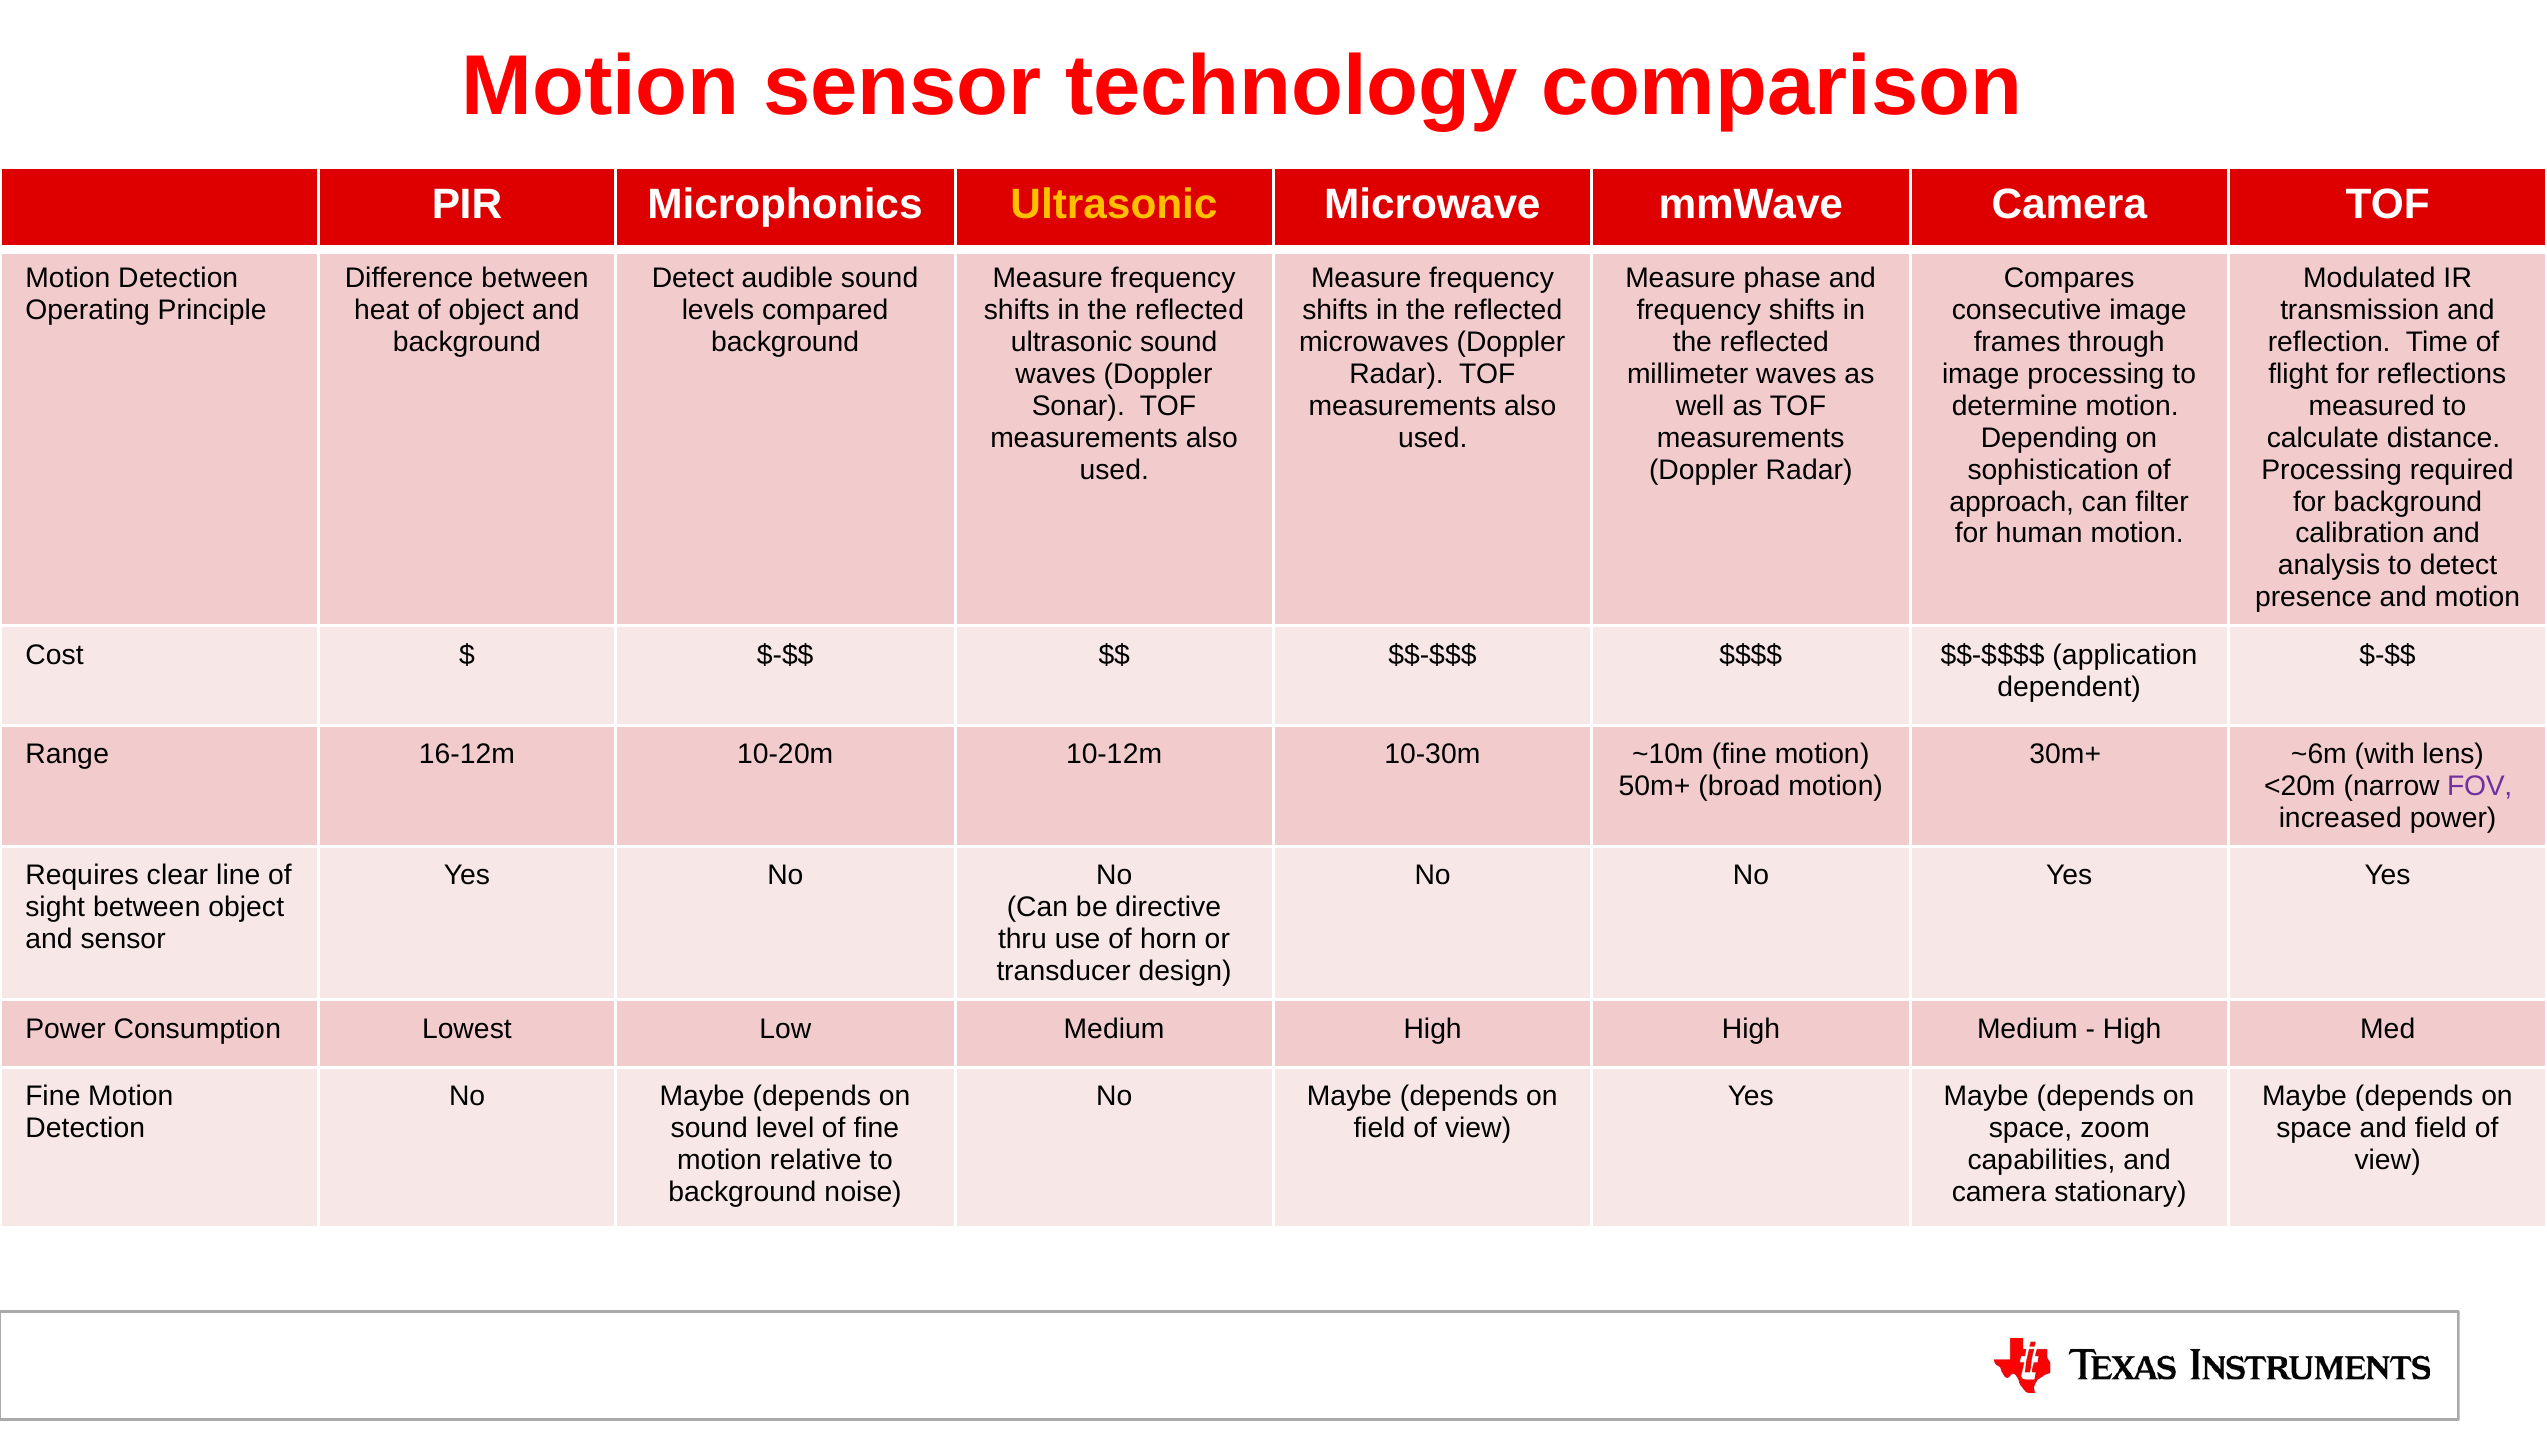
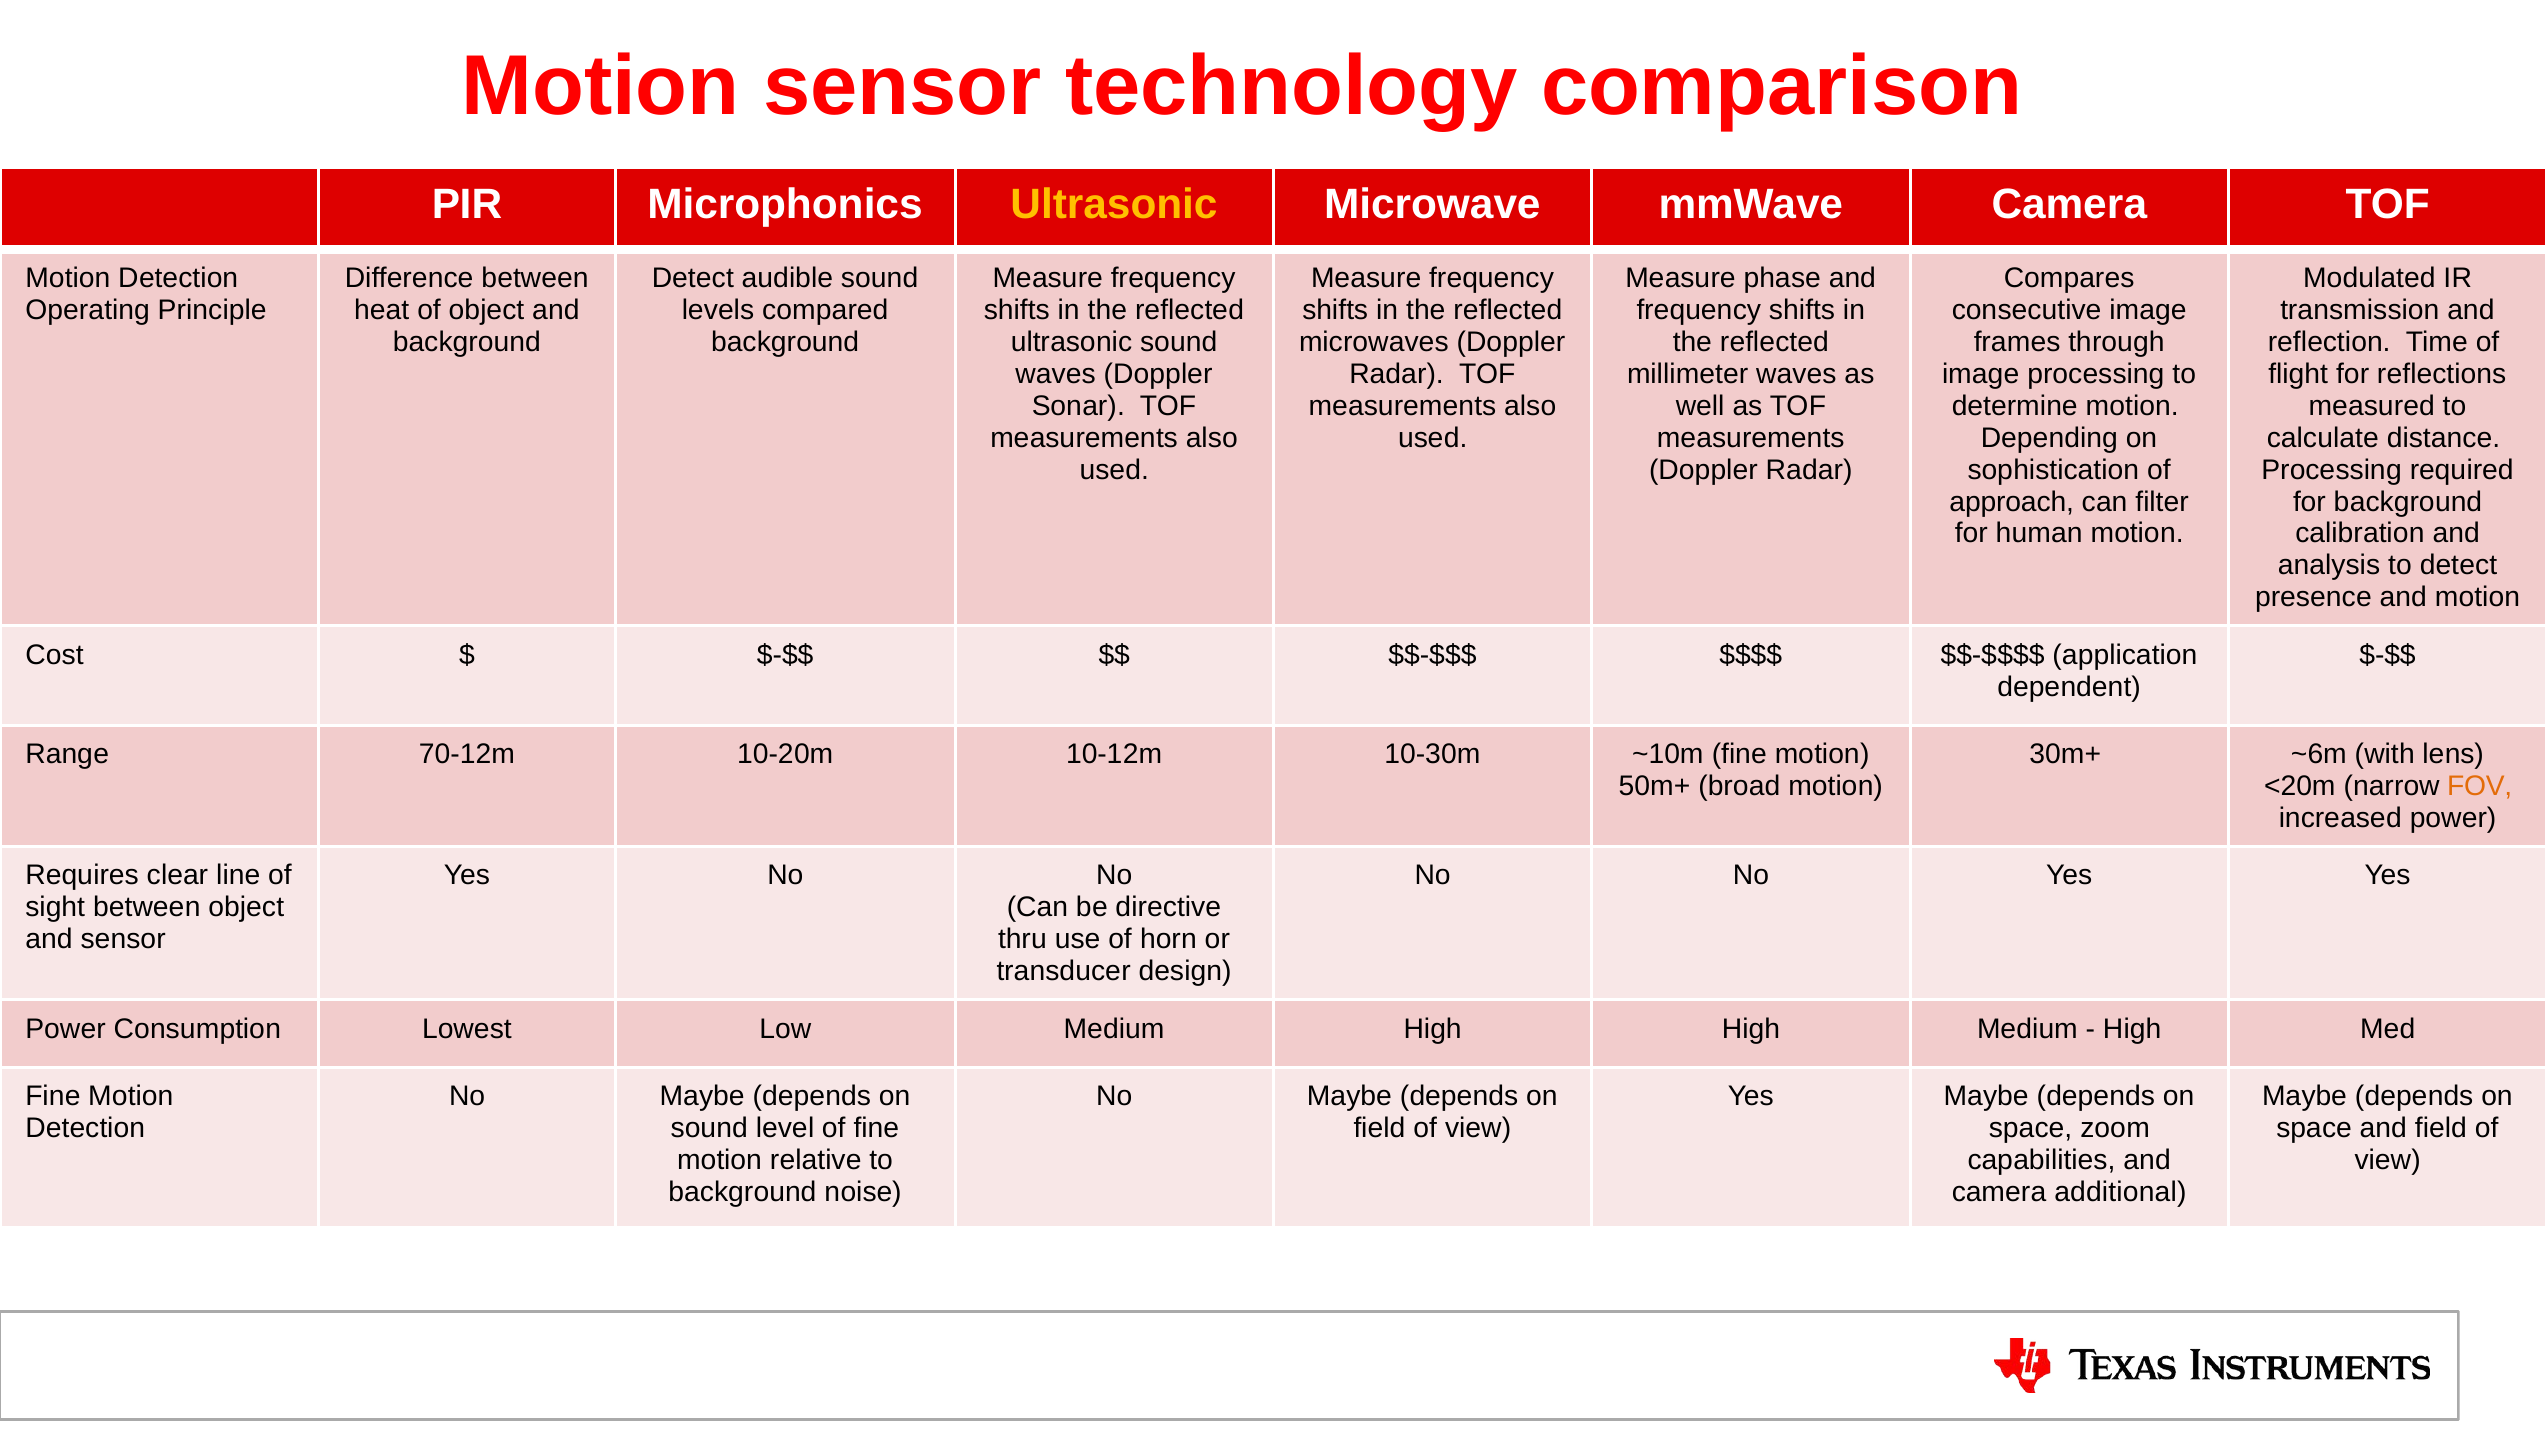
16-12m: 16-12m -> 70-12m
FOV colour: purple -> orange
stationary: stationary -> additional
